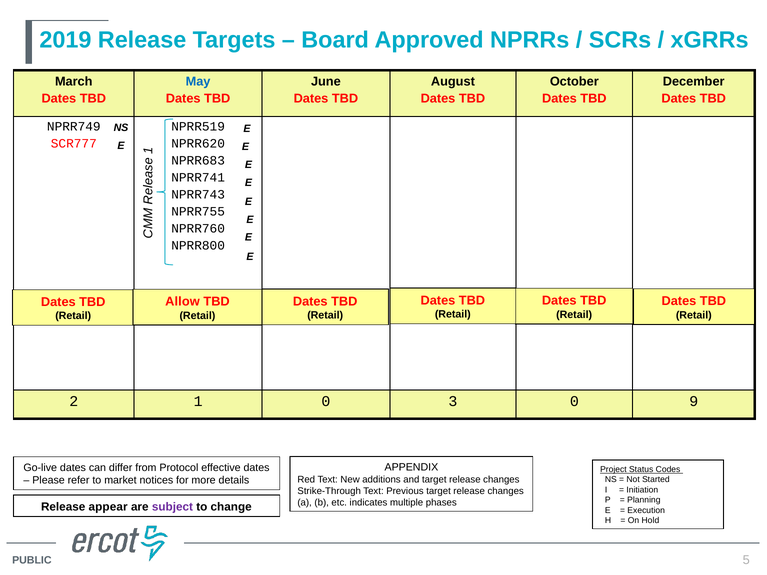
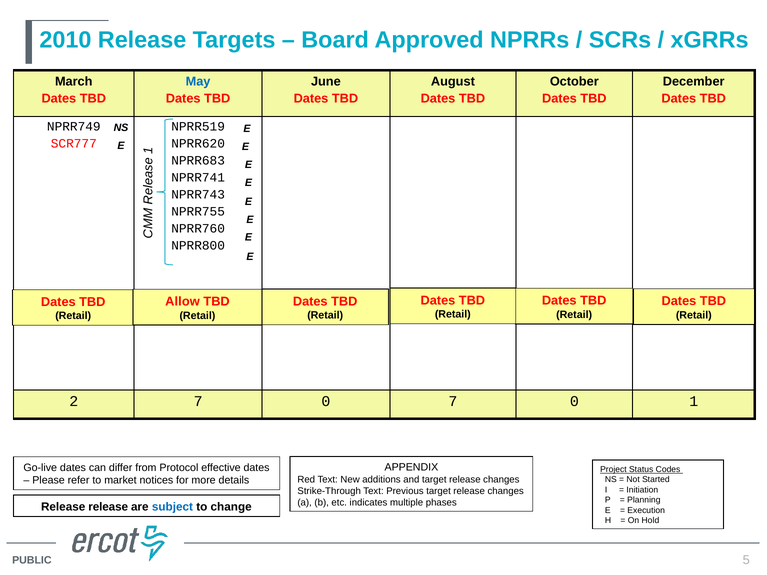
2019: 2019 -> 2010
2 1: 1 -> 7
0 3: 3 -> 7
0 9: 9 -> 1
Release appear: appear -> release
subject colour: purple -> blue
